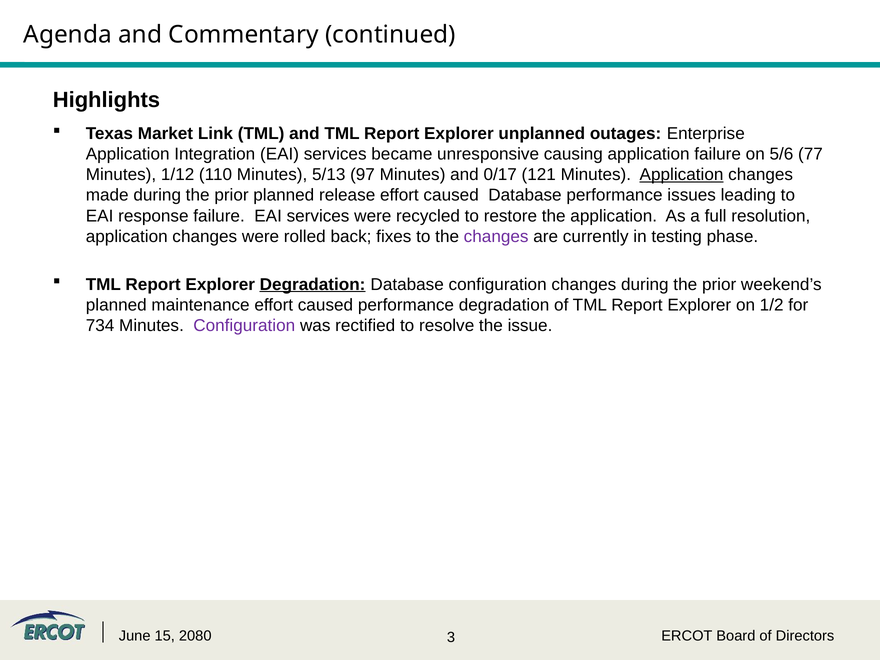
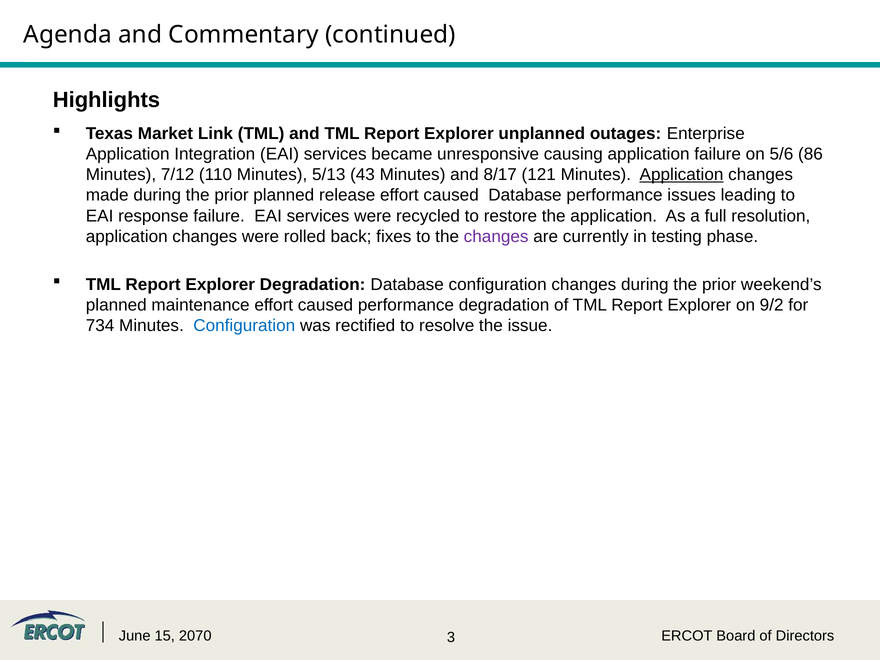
77: 77 -> 86
1/12: 1/12 -> 7/12
97: 97 -> 43
0/17: 0/17 -> 8/17
Degradation at (313, 284) underline: present -> none
1/2: 1/2 -> 9/2
Configuration at (244, 325) colour: purple -> blue
2080: 2080 -> 2070
